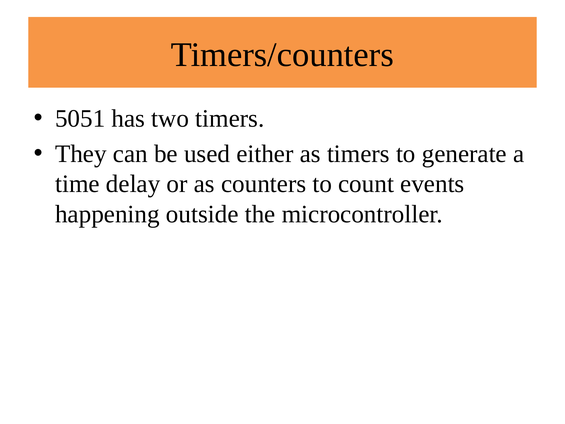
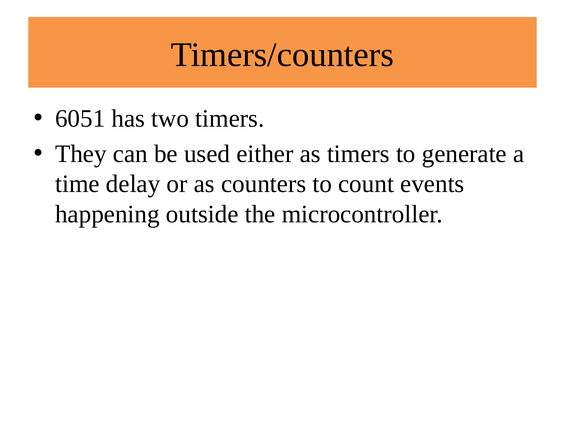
5051: 5051 -> 6051
